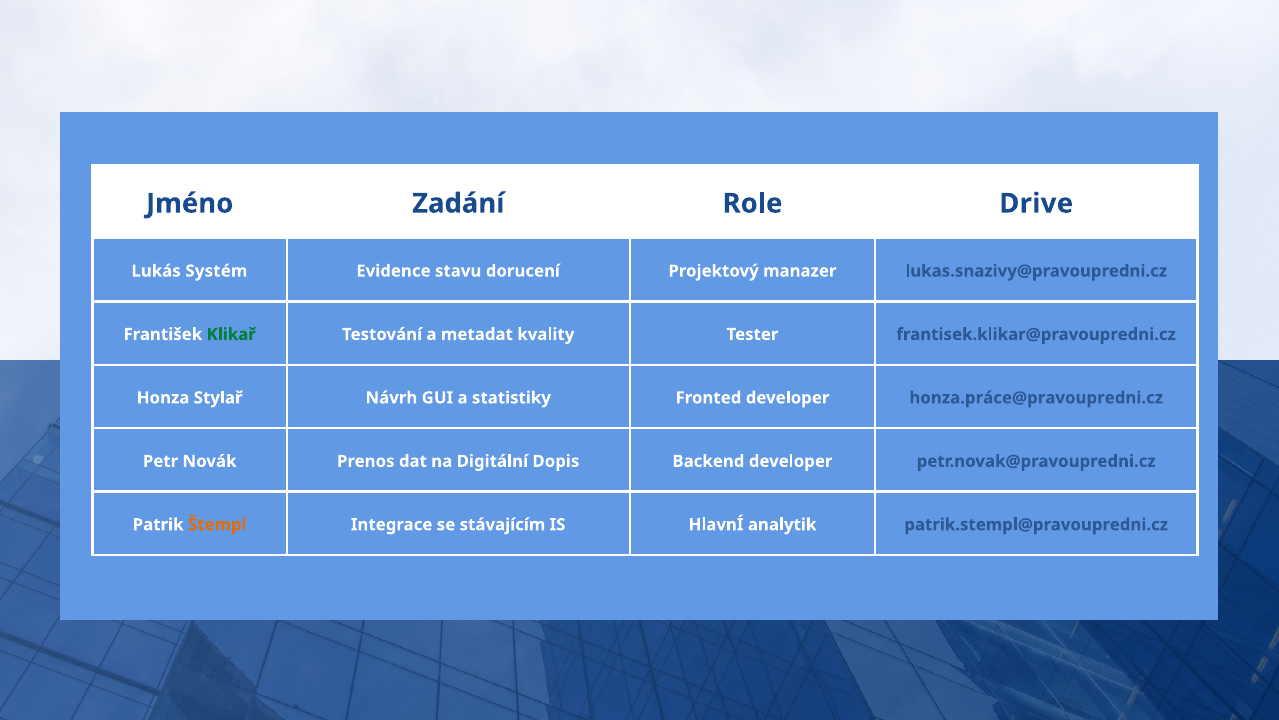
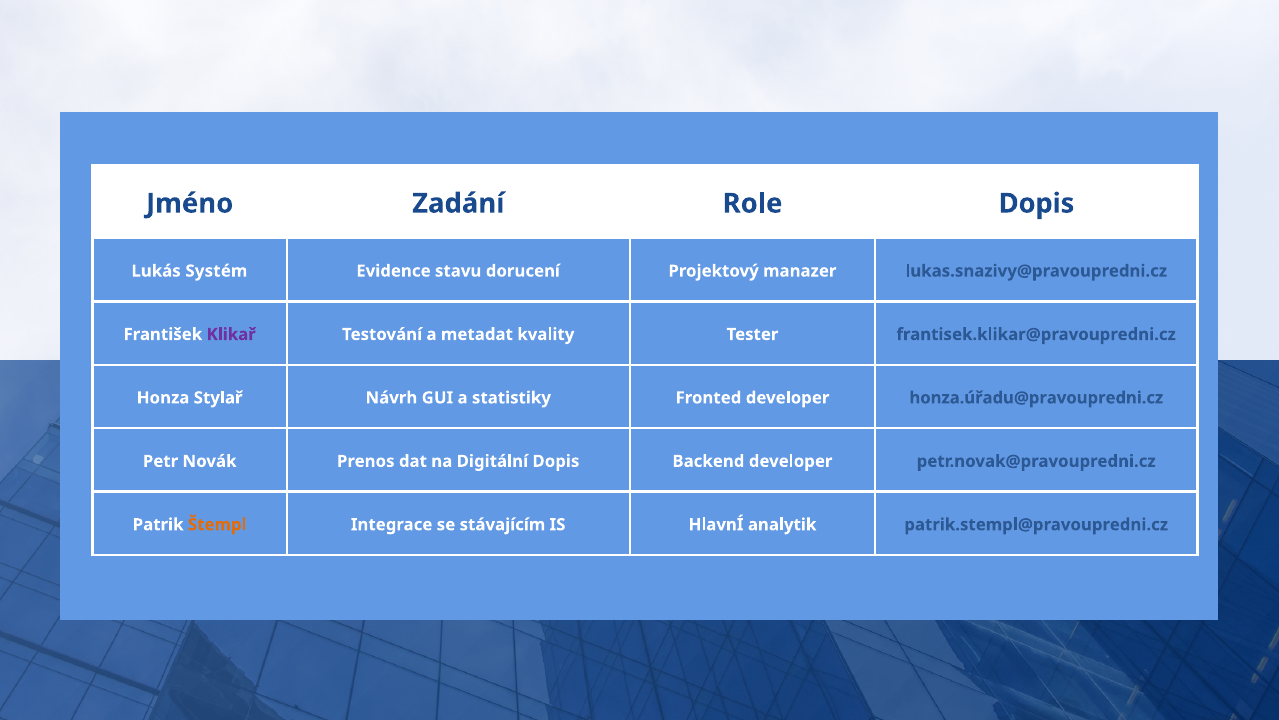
Role Drive: Drive -> Dopis
Klikař colour: green -> purple
honza.práce@pravoupredni.cz: honza.práce@pravoupredni.cz -> honza.úřadu@pravoupredni.cz
